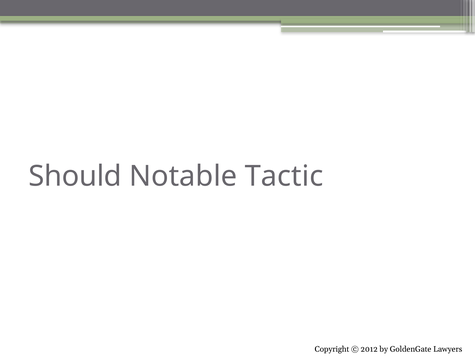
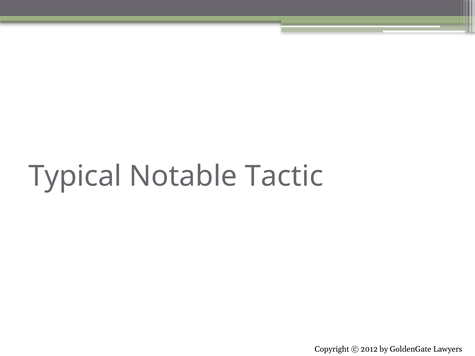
Should: Should -> Typical
